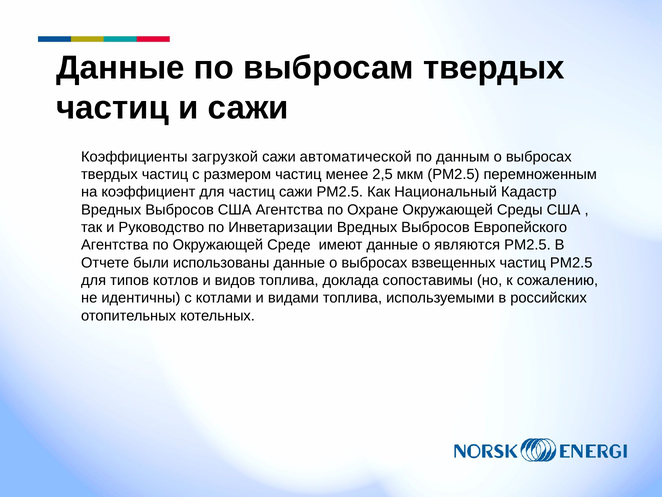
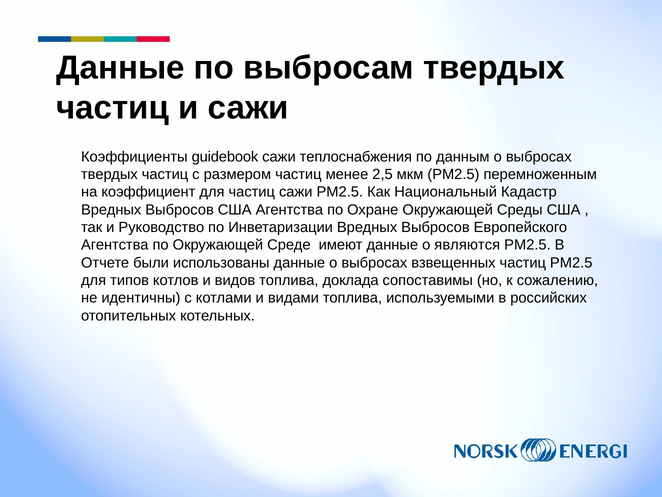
загрузкой: загрузкой -> guidebook
автоматической: автоматической -> теплоснабжения
